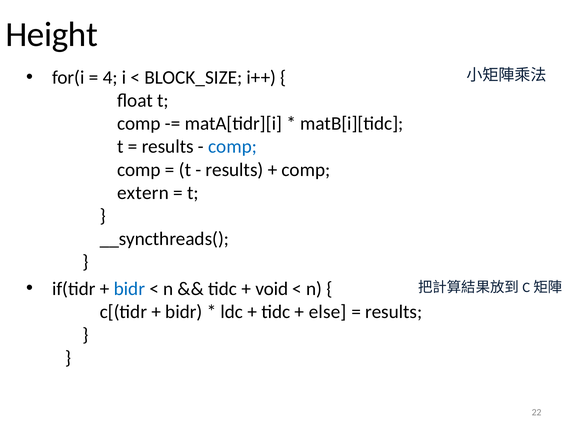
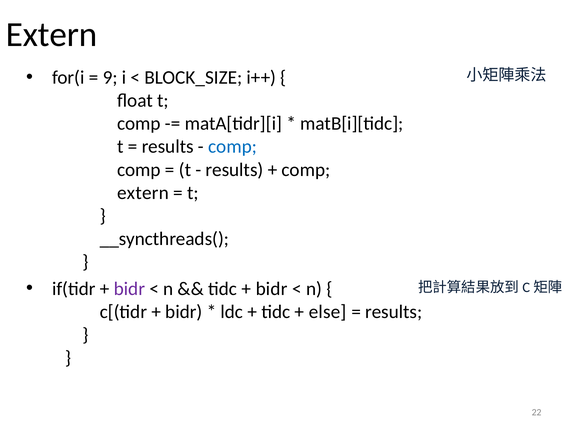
Height at (52, 35): Height -> Extern
4: 4 -> 9
bidr at (129, 289) colour: blue -> purple
void at (272, 289): void -> bidr
